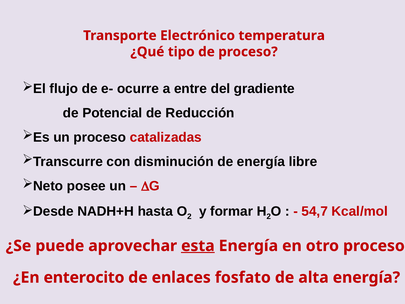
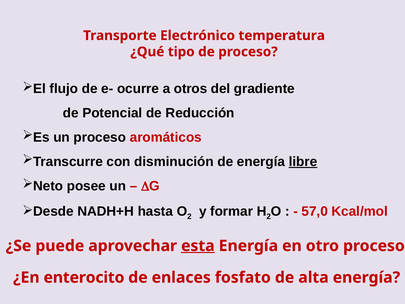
entre: entre -> otros
catalizadas: catalizadas -> aromáticos
libre underline: none -> present
54,7: 54,7 -> 57,0
